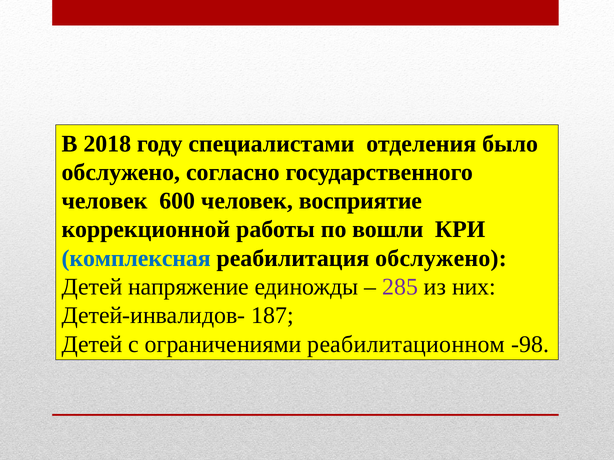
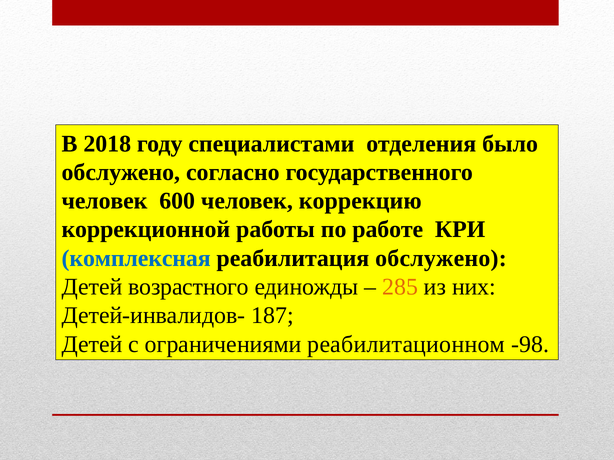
восприятие: восприятие -> коррекцию
вошли: вошли -> работе
напряжение: напряжение -> возрастного
285 colour: purple -> orange
